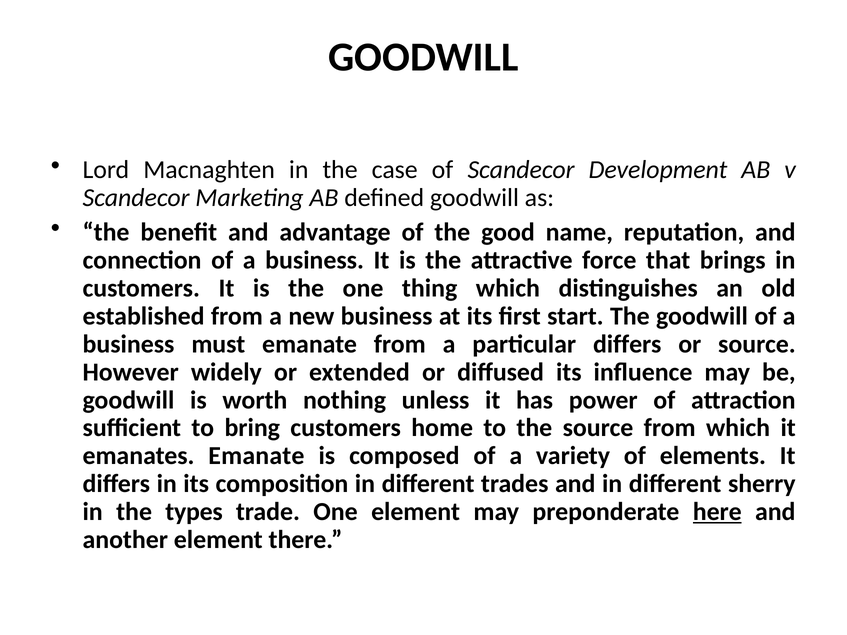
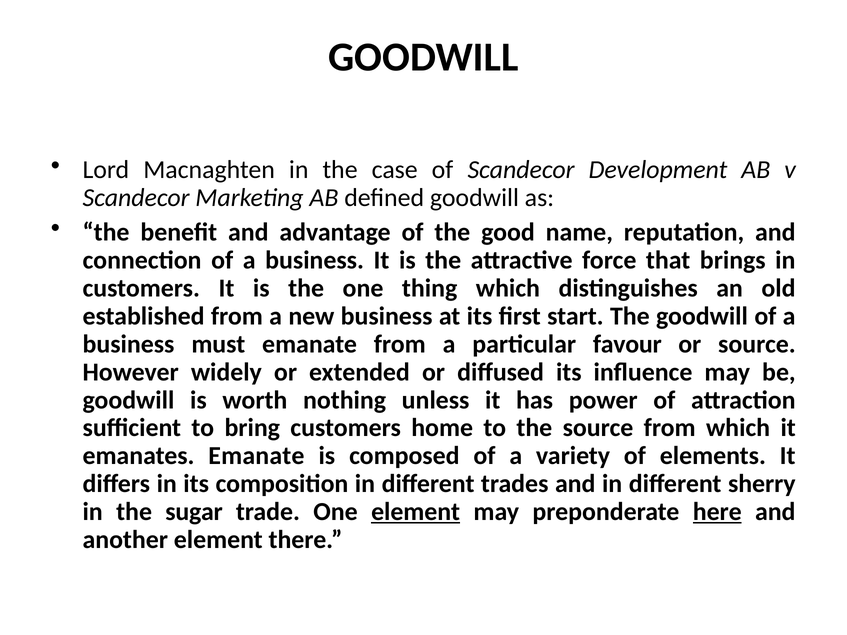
particular differs: differs -> favour
types: types -> sugar
element at (416, 512) underline: none -> present
